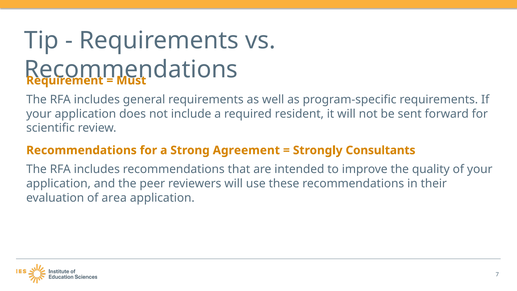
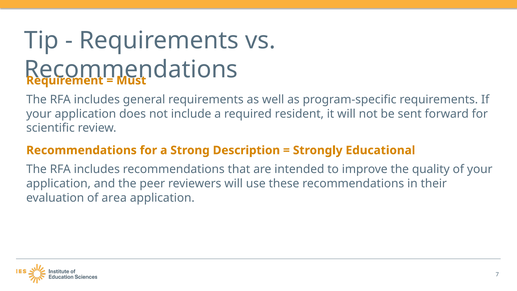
Agreement: Agreement -> Description
Consultants: Consultants -> Educational
